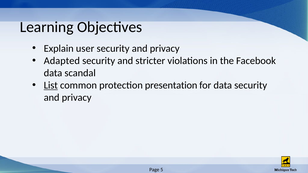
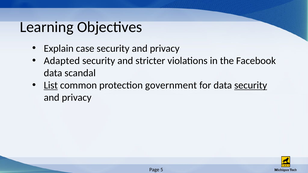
user: user -> case
presentation: presentation -> government
security at (251, 85) underline: none -> present
